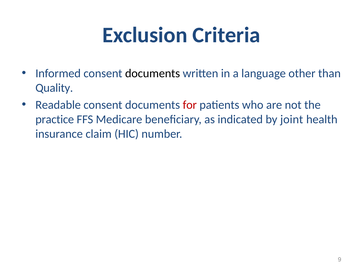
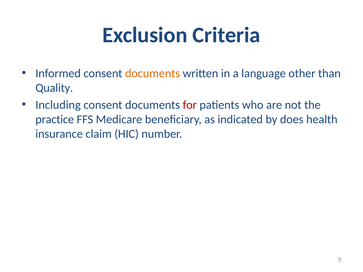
documents at (153, 73) colour: black -> orange
Readable: Readable -> Including
joint: joint -> does
